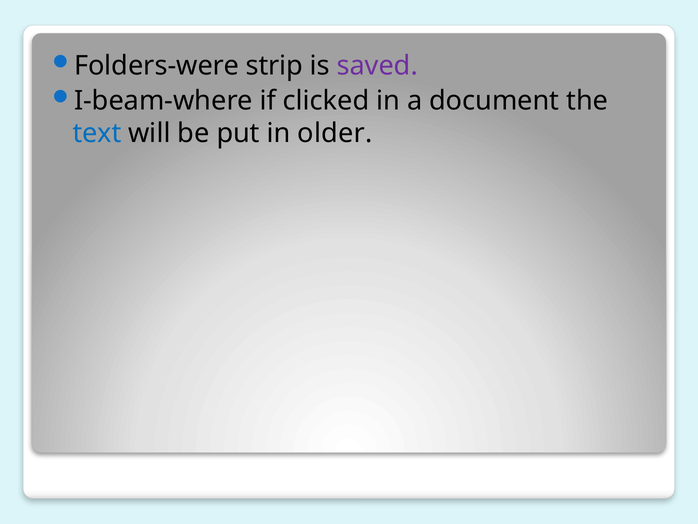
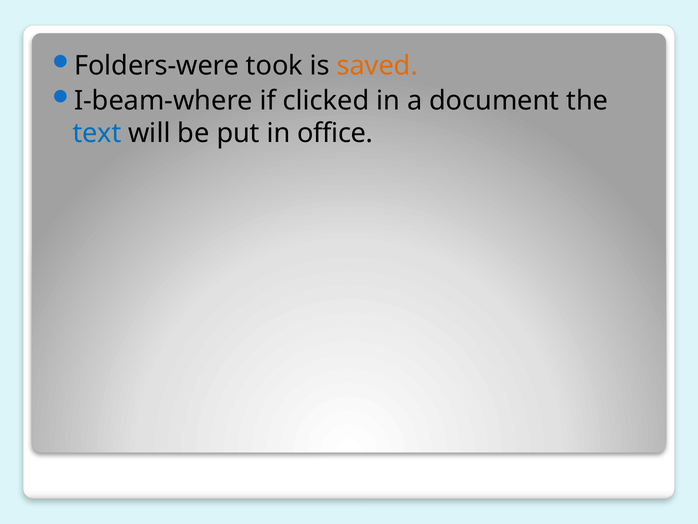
strip: strip -> took
saved colour: purple -> orange
older: older -> office
